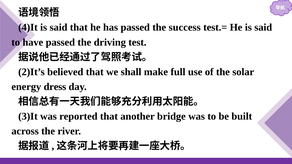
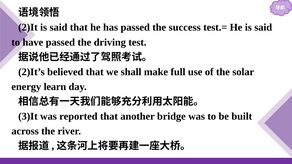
4)It: 4)It -> 2)It
dress: dress -> learn
